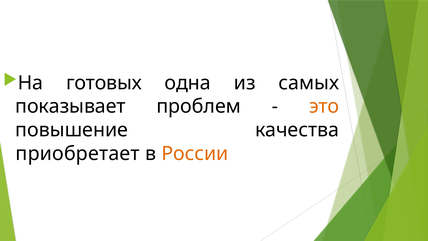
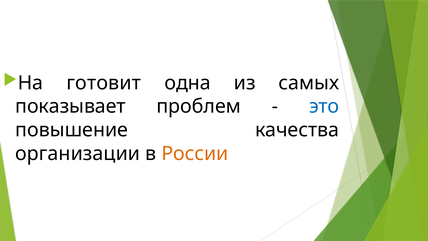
готовых: готовых -> готовит
это colour: orange -> blue
приобретает: приобретает -> организации
